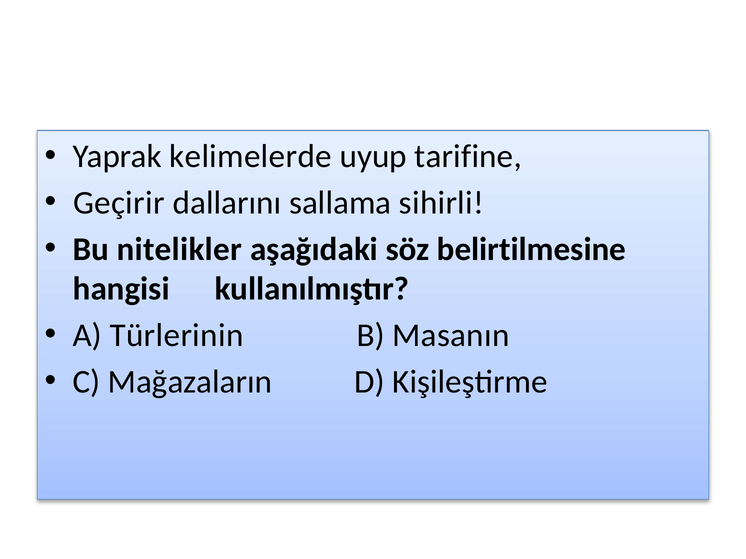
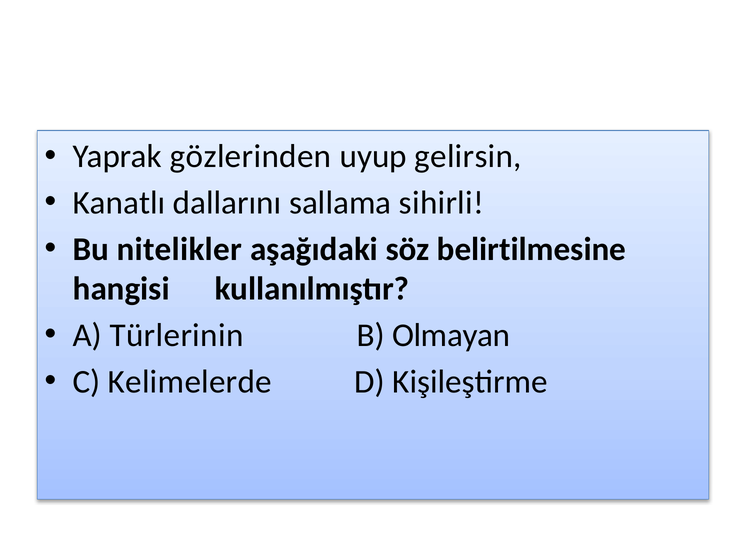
kelimelerde: kelimelerde -> gözlerinden
tarifine: tarifine -> gelirsin
Geçirir: Geçirir -> Kanatlı
Masanın: Masanın -> Olmayan
Mağazaların: Mağazaların -> Kelimelerde
